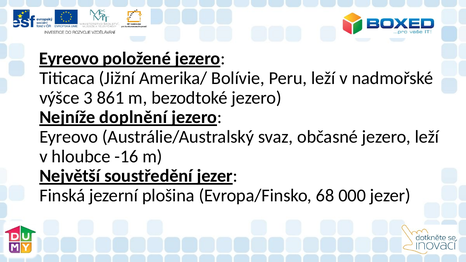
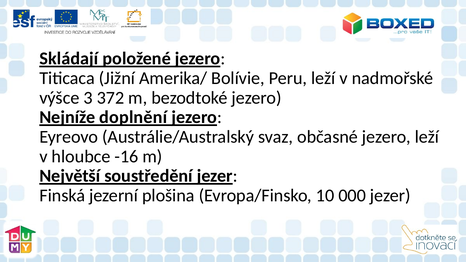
Eyreovo at (69, 59): Eyreovo -> Skládají
861: 861 -> 372
68: 68 -> 10
